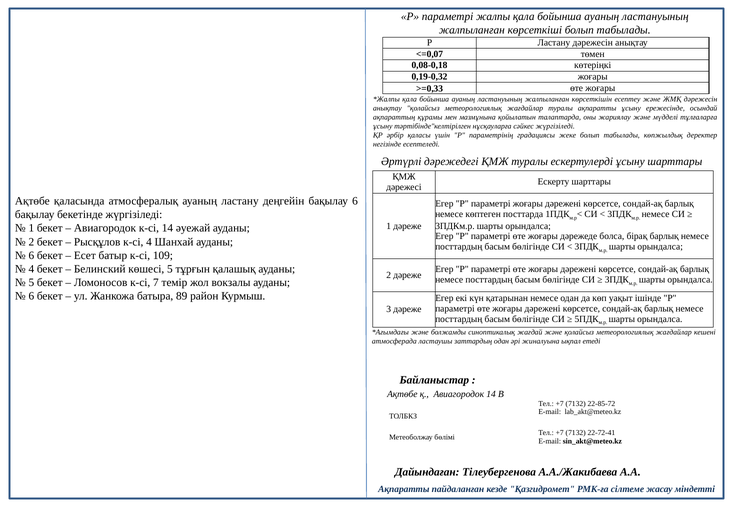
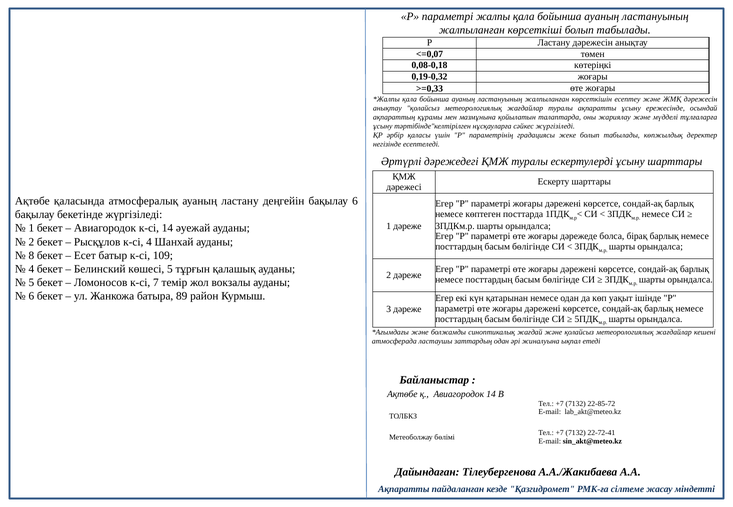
6 at (31, 256): 6 -> 8
